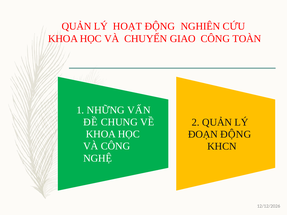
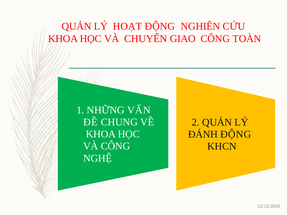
ĐOẠN: ĐOẠN -> ĐÁNH
